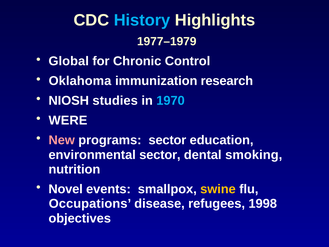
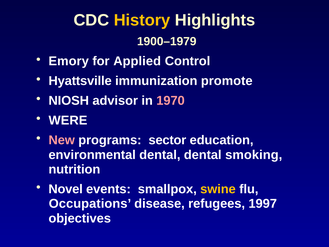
History colour: light blue -> yellow
1977–1979: 1977–1979 -> 1900–1979
Global: Global -> Emory
Chronic: Chronic -> Applied
Oklahoma: Oklahoma -> Hyattsville
research: research -> promote
studies: studies -> advisor
1970 colour: light blue -> pink
environmental sector: sector -> dental
1998: 1998 -> 1997
